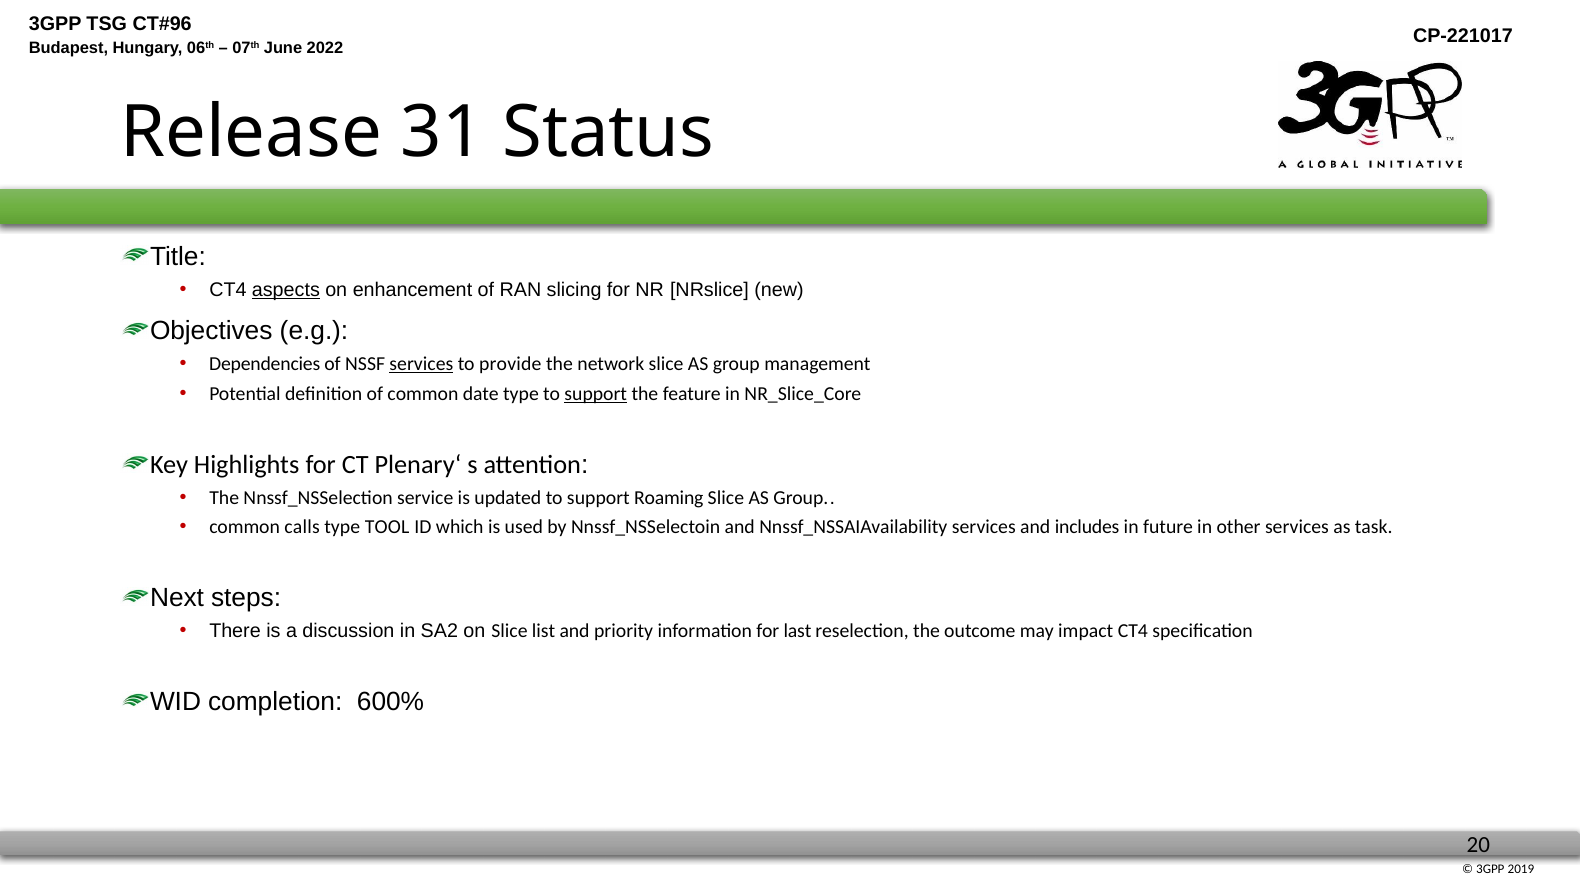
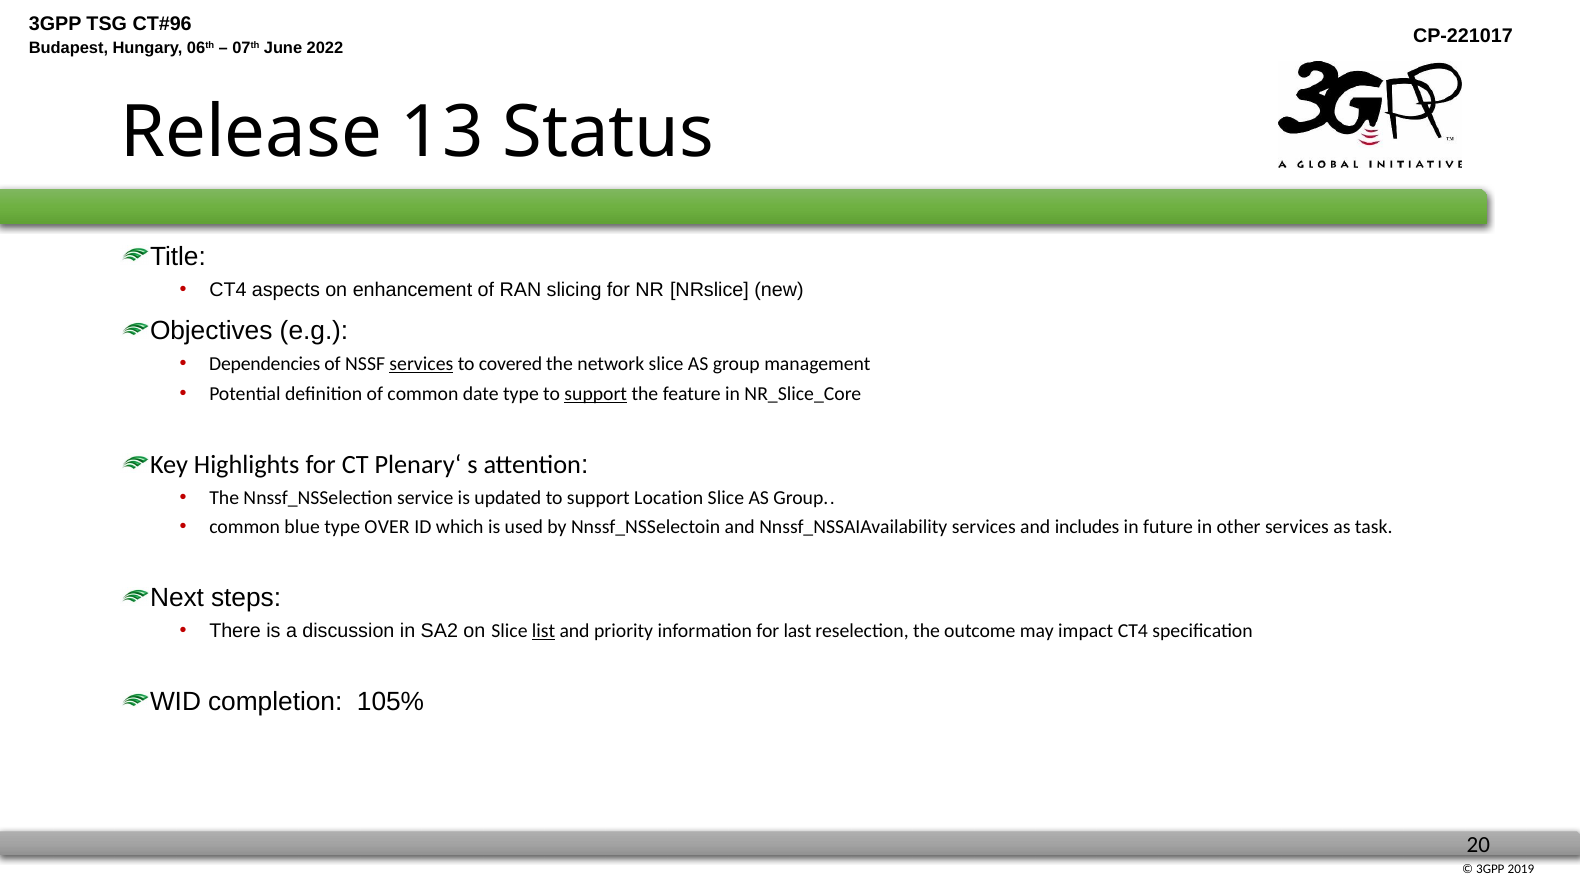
31: 31 -> 13
aspects underline: present -> none
provide: provide -> covered
Roaming: Roaming -> Location
calls: calls -> blue
TOOL: TOOL -> OVER
list underline: none -> present
600%: 600% -> 105%
